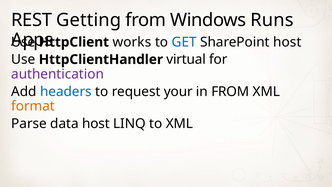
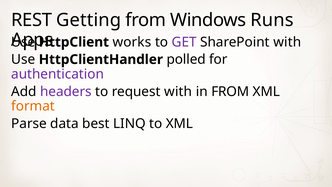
GET colour: blue -> purple
SharePoint host: host -> with
virtual: virtual -> polled
headers colour: blue -> purple
request your: your -> with
data host: host -> best
